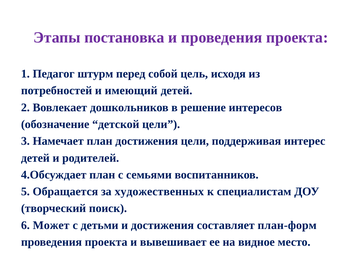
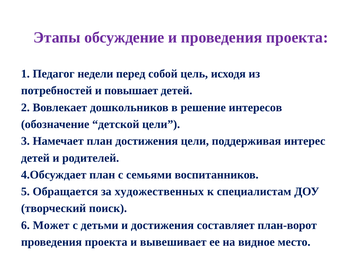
постановка: постановка -> обсуждение
штурм: штурм -> недели
имеющий: имеющий -> повышает
план-форм: план-форм -> план-ворот
